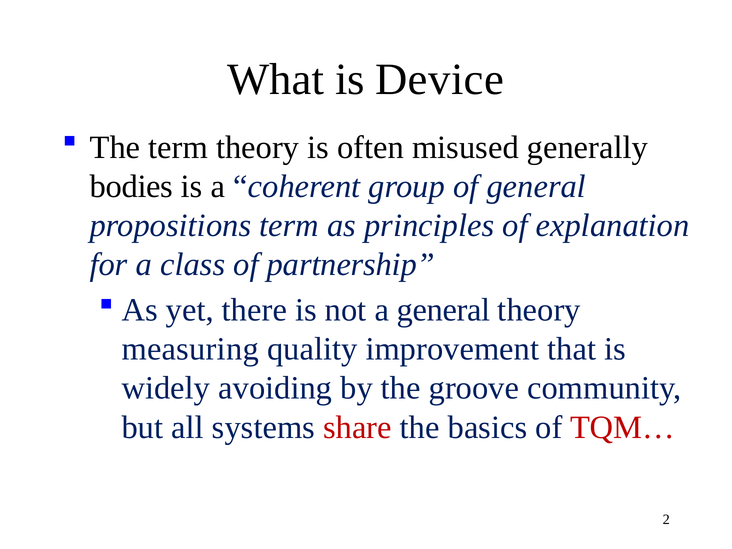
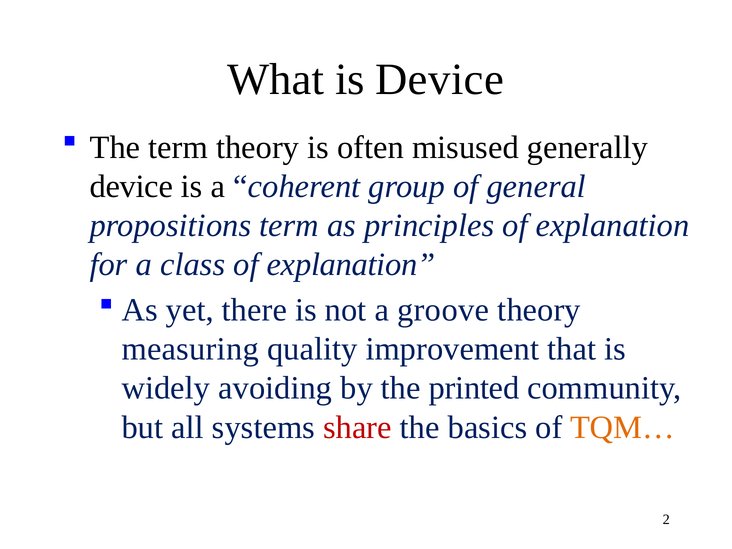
bodies at (131, 186): bodies -> device
class of partnership: partnership -> explanation
a general: general -> groove
groove: groove -> printed
TQM… colour: red -> orange
